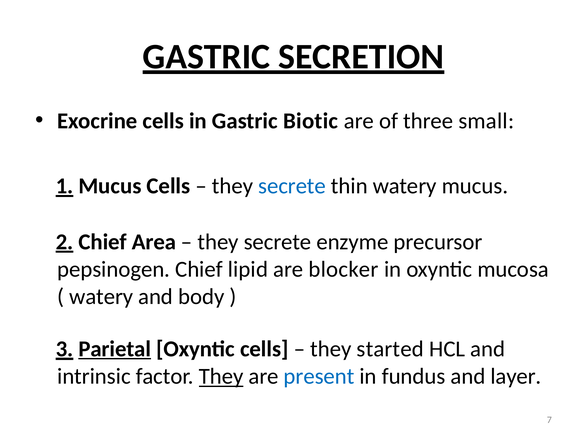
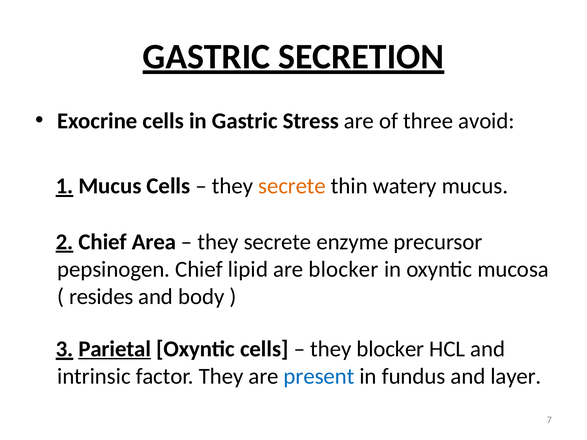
Biotic: Biotic -> Stress
small: small -> avoid
secrete at (292, 186) colour: blue -> orange
watery at (101, 297): watery -> resides
they started: started -> blocker
They at (221, 377) underline: present -> none
